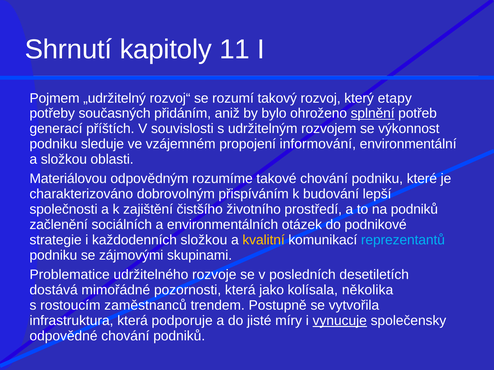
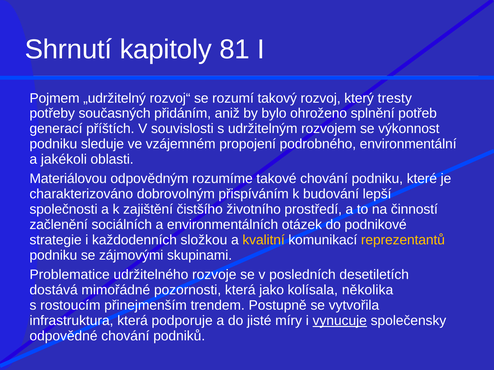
11: 11 -> 81
etapy: etapy -> tresty
splnění underline: present -> none
informování: informování -> podrobného
a složkou: složkou -> jakékoli
na podniků: podniků -> činností
reprezentantů colour: light blue -> yellow
zaměstnanců: zaměstnanců -> přinejmenším
